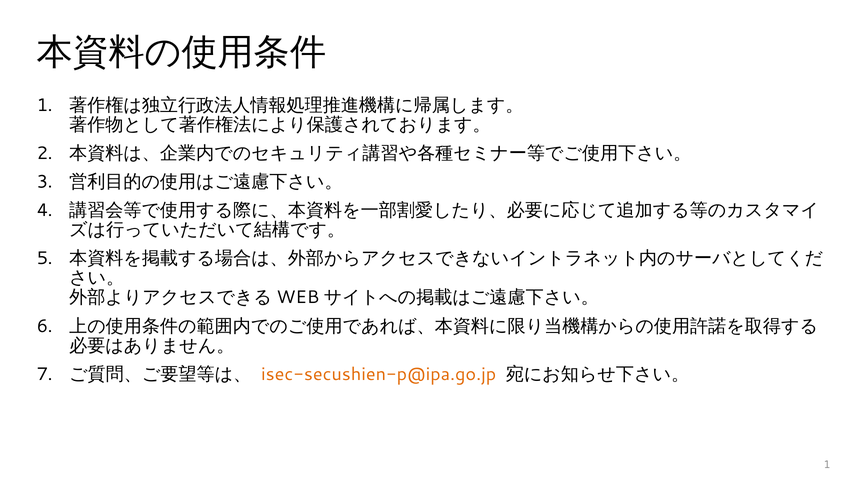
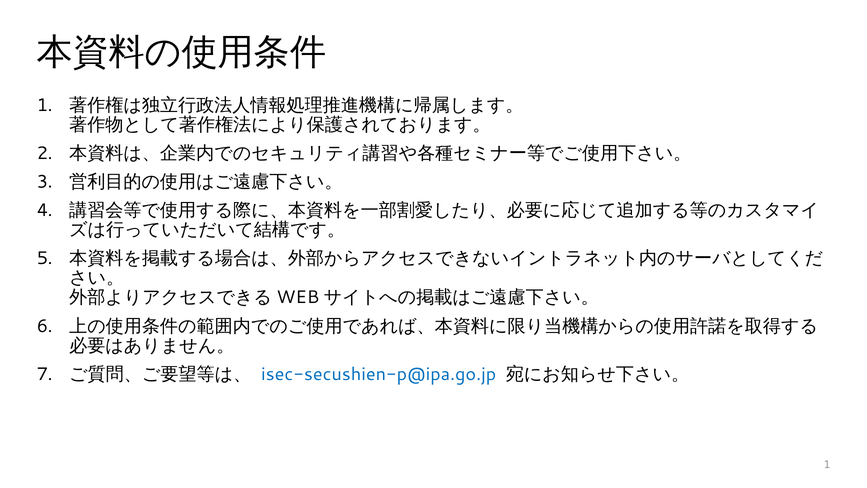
isec-secushien-p@ipa.go.jp colour: orange -> blue
